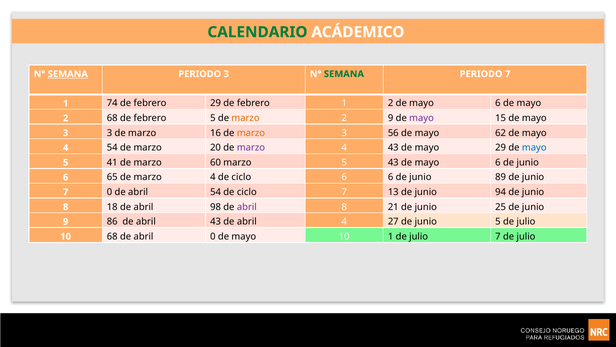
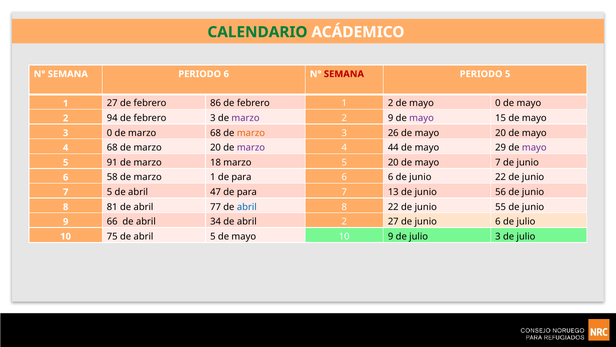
SEMANA at (68, 74) underline: present -> none
PERIODO 3: 3 -> 6
SEMANA at (344, 74) colour: green -> red
PERIODO 7: 7 -> 5
74 at (112, 103): 74 -> 27
febrero 29: 29 -> 86
2 de mayo 6: 6 -> 0
68 at (112, 118): 68 -> 94
febrero 5: 5 -> 3
marzo at (246, 118) colour: orange -> purple
3 at (109, 133): 3 -> 0
marzo 16: 16 -> 68
56: 56 -> 26
mayo 62: 62 -> 20
54 at (112, 148): 54 -> 68
4 43: 43 -> 44
mayo at (534, 148) colour: blue -> purple
41: 41 -> 91
60: 60 -> 18
5 43: 43 -> 20
6 at (498, 162): 6 -> 7
65: 65 -> 58
4 at (213, 177): 4 -> 1
ciclo at (241, 177): ciclo -> para
junio 89: 89 -> 22
0 at (109, 192): 0 -> 5
abril 54: 54 -> 47
ciclo at (247, 192): ciclo -> para
94: 94 -> 56
18: 18 -> 81
98: 98 -> 77
abril at (247, 207) colour: purple -> blue
8 21: 21 -> 22
25: 25 -> 55
86: 86 -> 66
abril 43: 43 -> 34
abril 4: 4 -> 2
27 de junio 5: 5 -> 6
10 68: 68 -> 75
abril 0: 0 -> 5
10 1: 1 -> 9
julio 7: 7 -> 3
